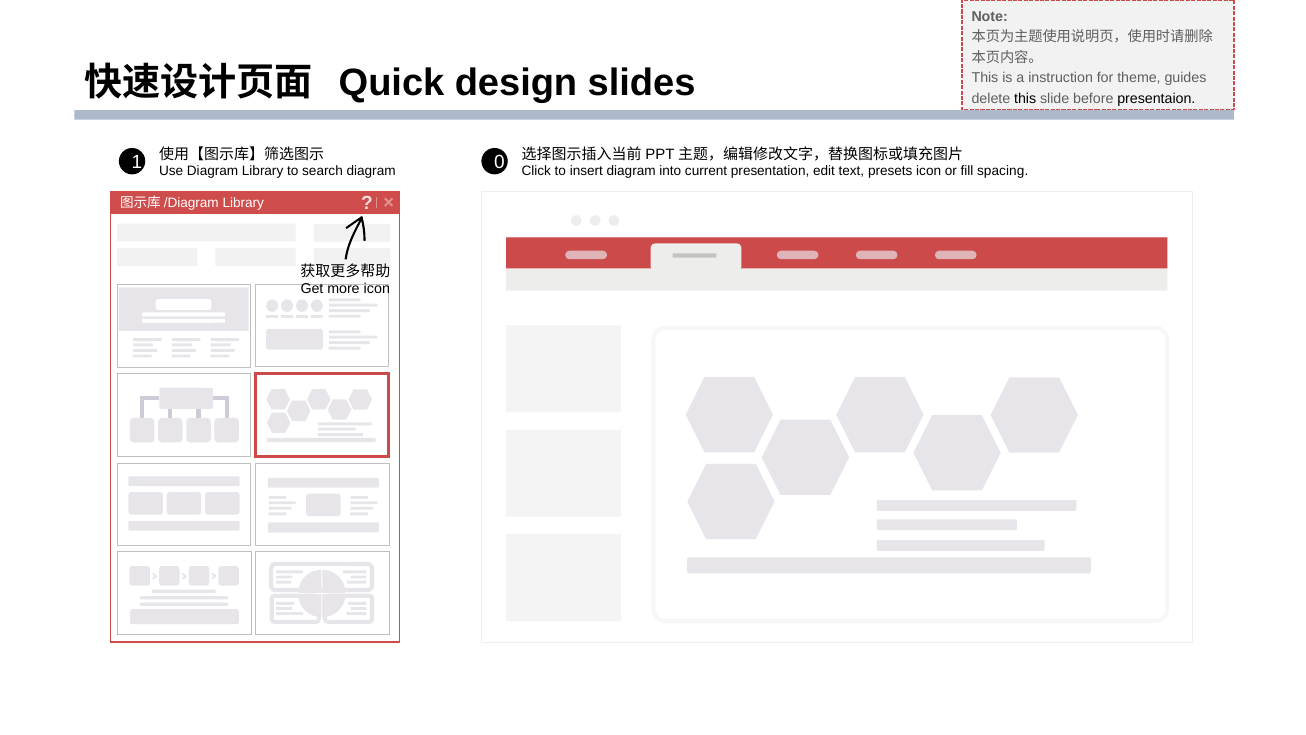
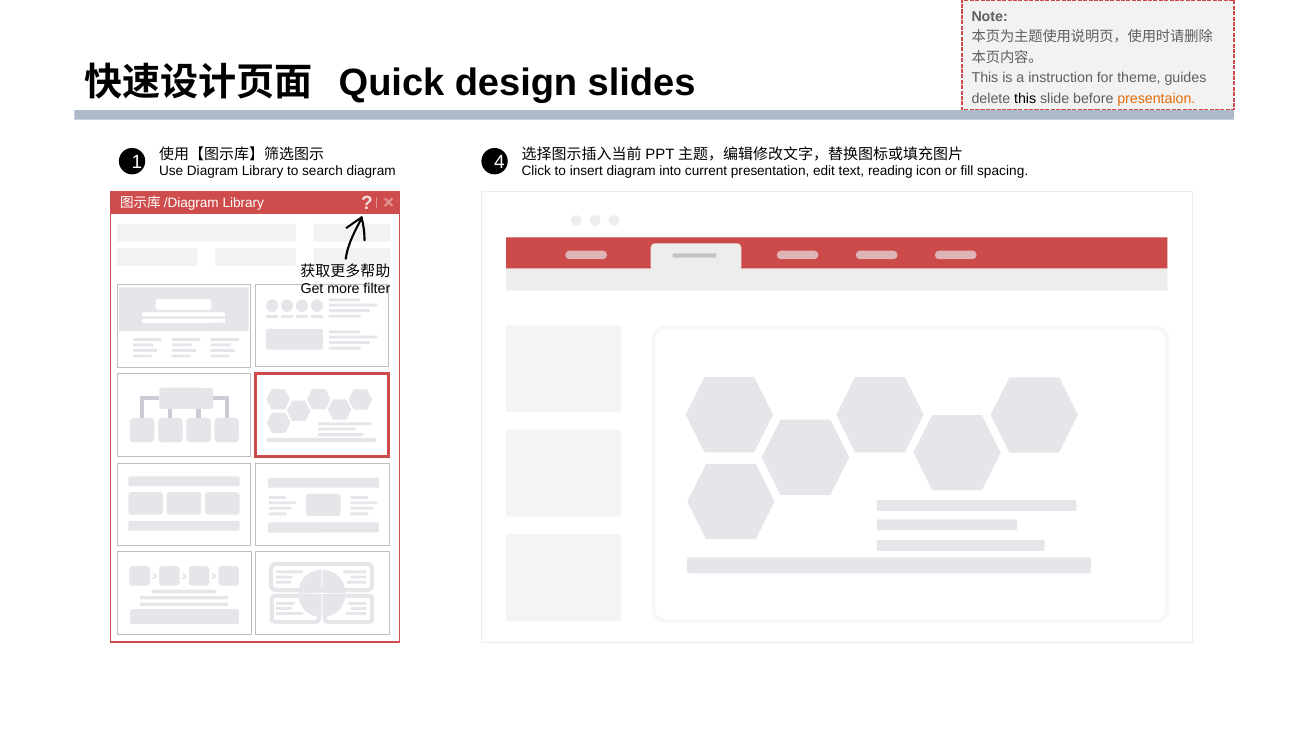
presentaion colour: black -> orange
0: 0 -> 4
presets: presets -> reading
more icon: icon -> filter
